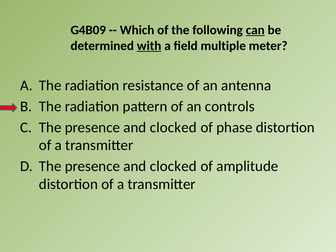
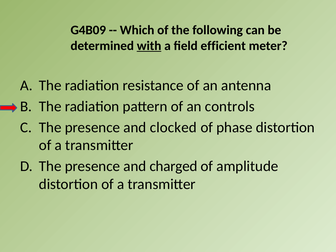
can underline: present -> none
multiple: multiple -> efficient
clocked at (173, 166): clocked -> charged
